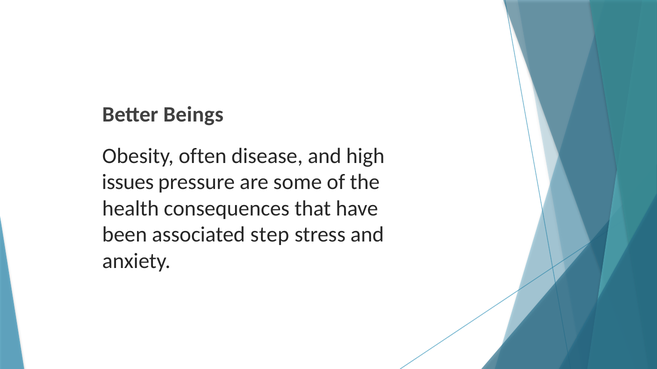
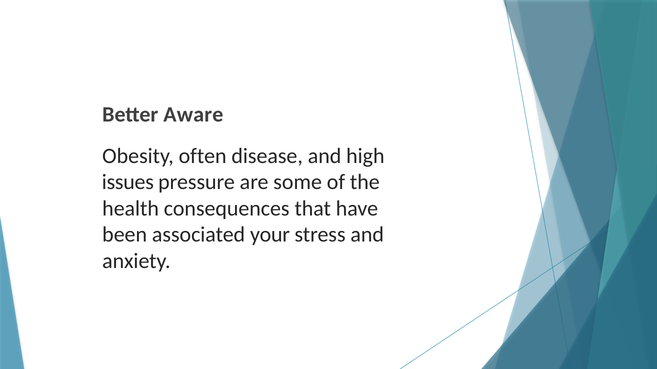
Beings: Beings -> Aware
step: step -> your
